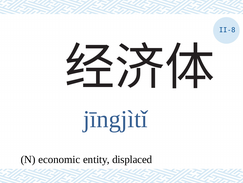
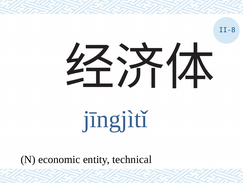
displaced: displaced -> technical
